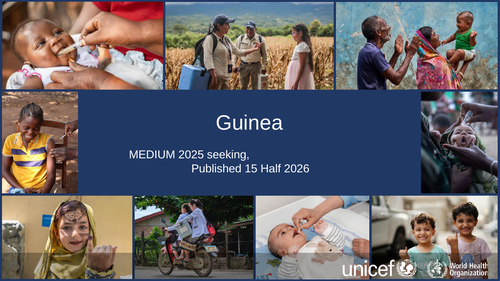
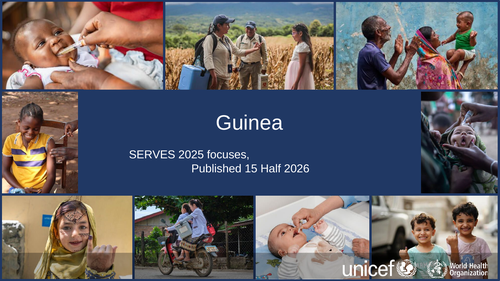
MEDIUM: MEDIUM -> SERVES
seeking: seeking -> focuses
